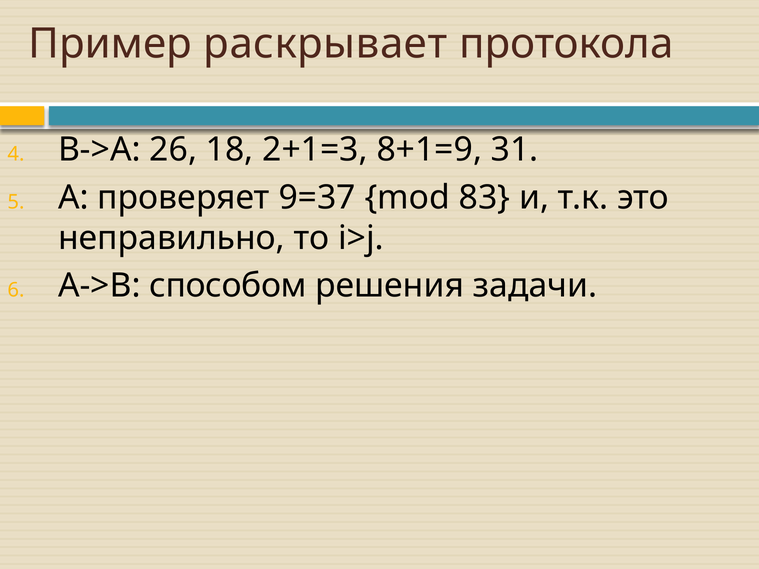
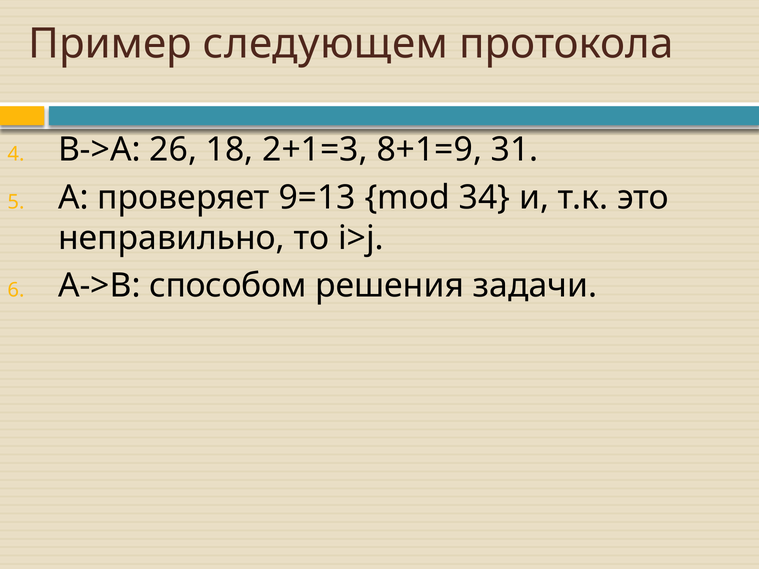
раскрывает: раскрывает -> следующем
9=37: 9=37 -> 9=13
83: 83 -> 34
